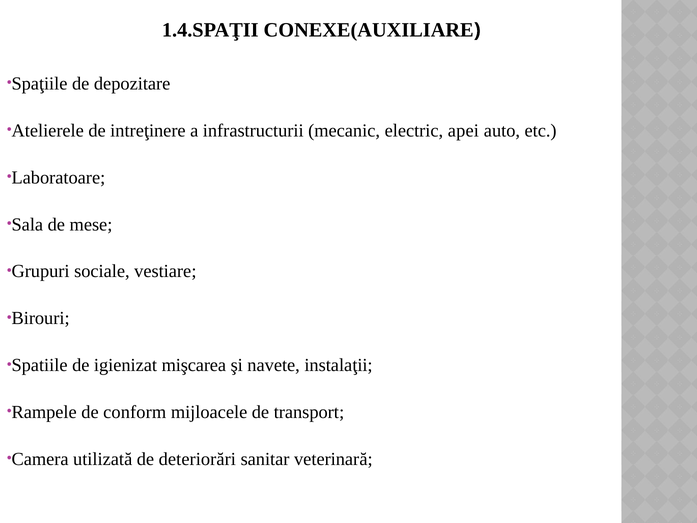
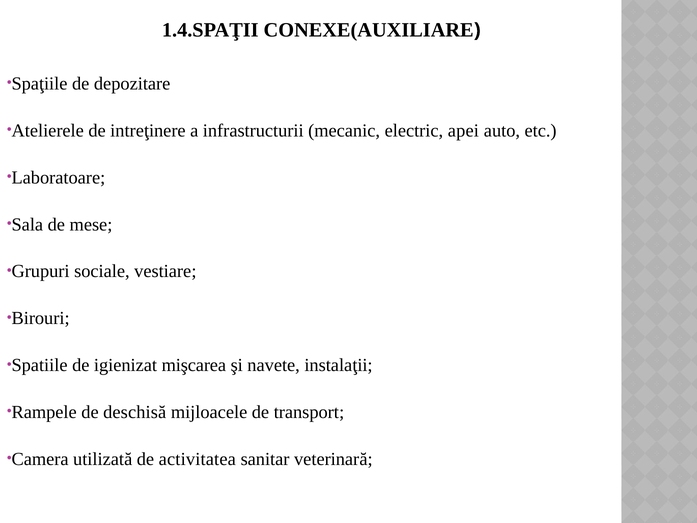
conform: conform -> deschisă
deteriorări: deteriorări -> activitatea
